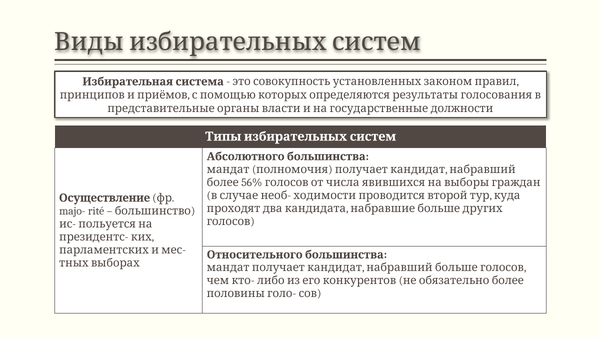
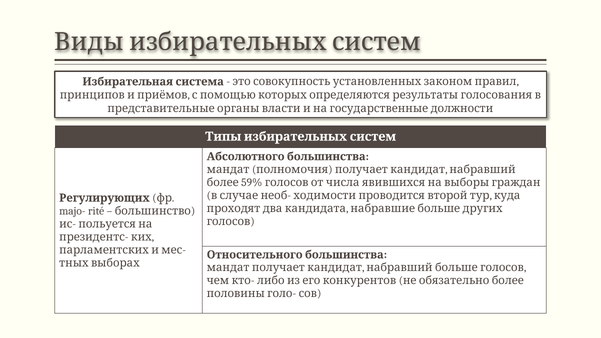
56%: 56% -> 59%
Осуществление: Осуществление -> Регулирующих
